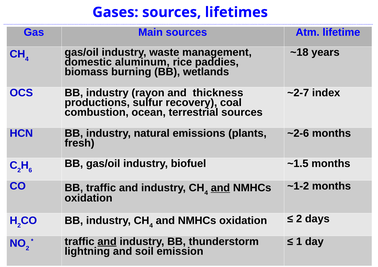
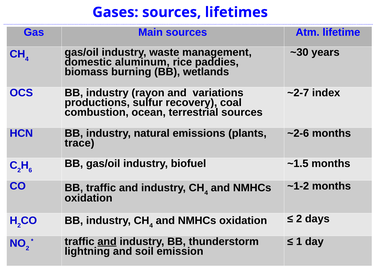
~18: ~18 -> ~30
thickness: thickness -> variations
fresh: fresh -> trace
and at (220, 188) underline: present -> none
